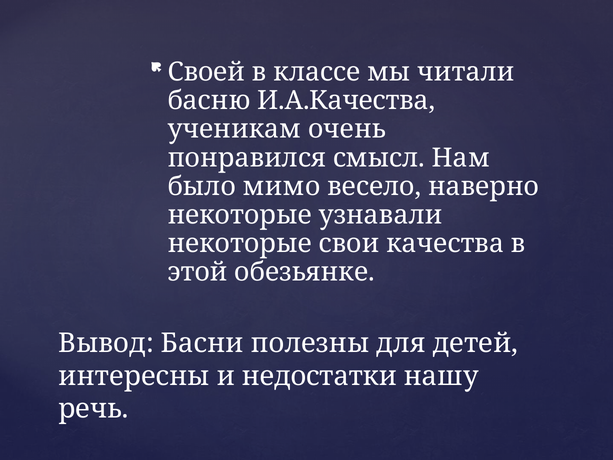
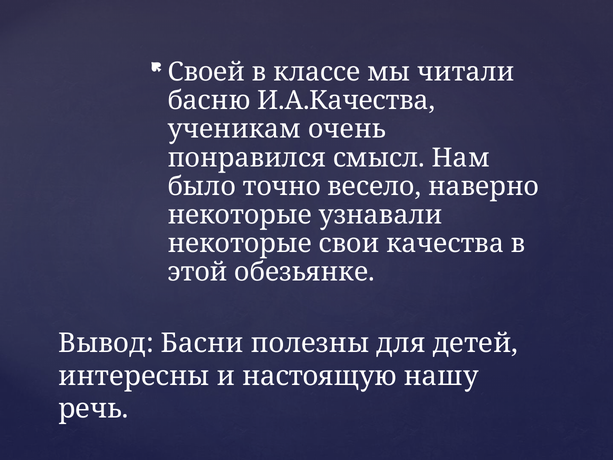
мимо: мимо -> точно
недостатки: недостатки -> настоящую
